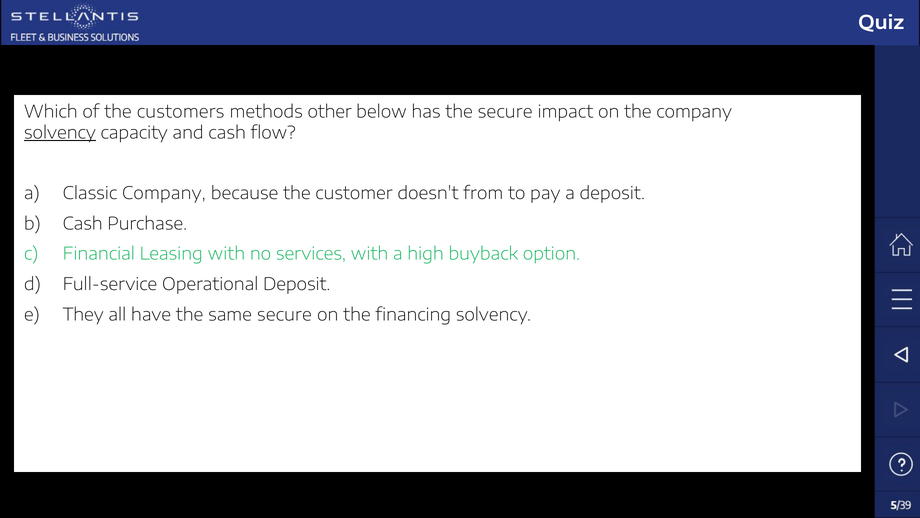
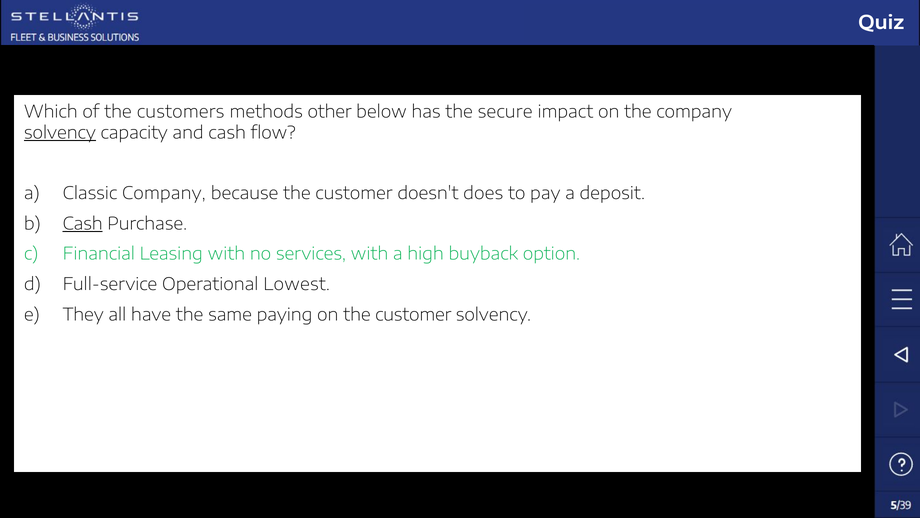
from: from -> does
Cash at (83, 224) underline: none -> present
Operational Deposit: Deposit -> Lowest
same secure: secure -> paying
on the financing: financing -> customer
